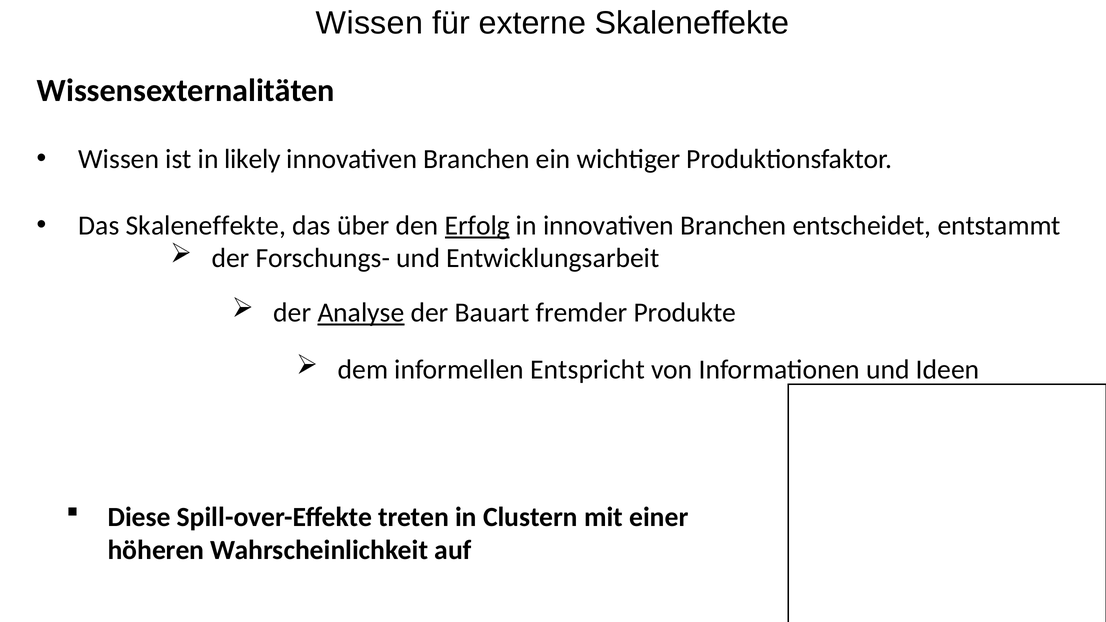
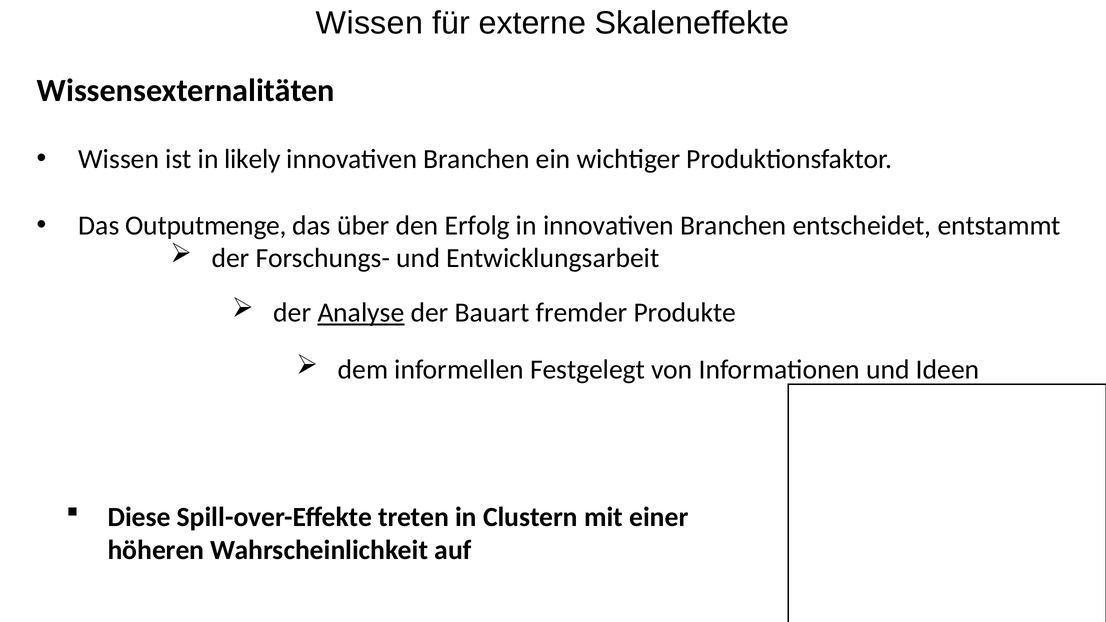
Das Skaleneffekte: Skaleneffekte -> Outputmenge
Erfolg underline: present -> none
Entspricht: Entspricht -> Festgelegt
